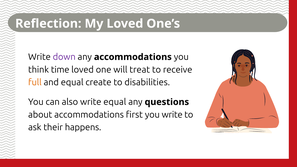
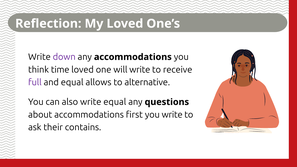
will treat: treat -> write
full colour: orange -> purple
create: create -> allows
disabilities: disabilities -> alternative
happens: happens -> contains
